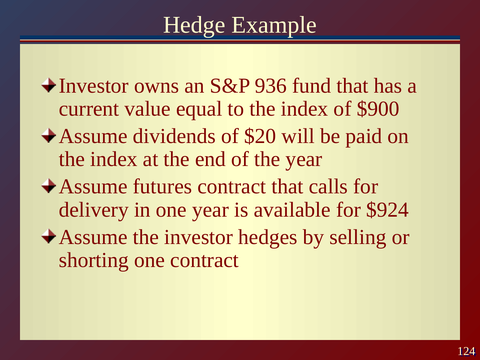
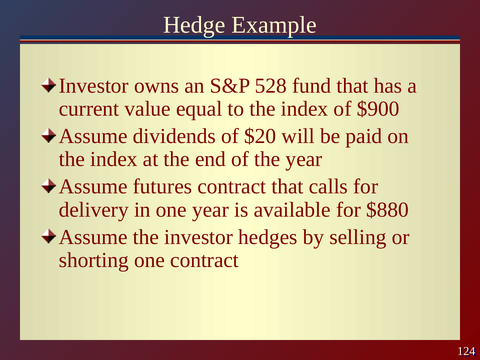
936: 936 -> 528
$924: $924 -> $880
